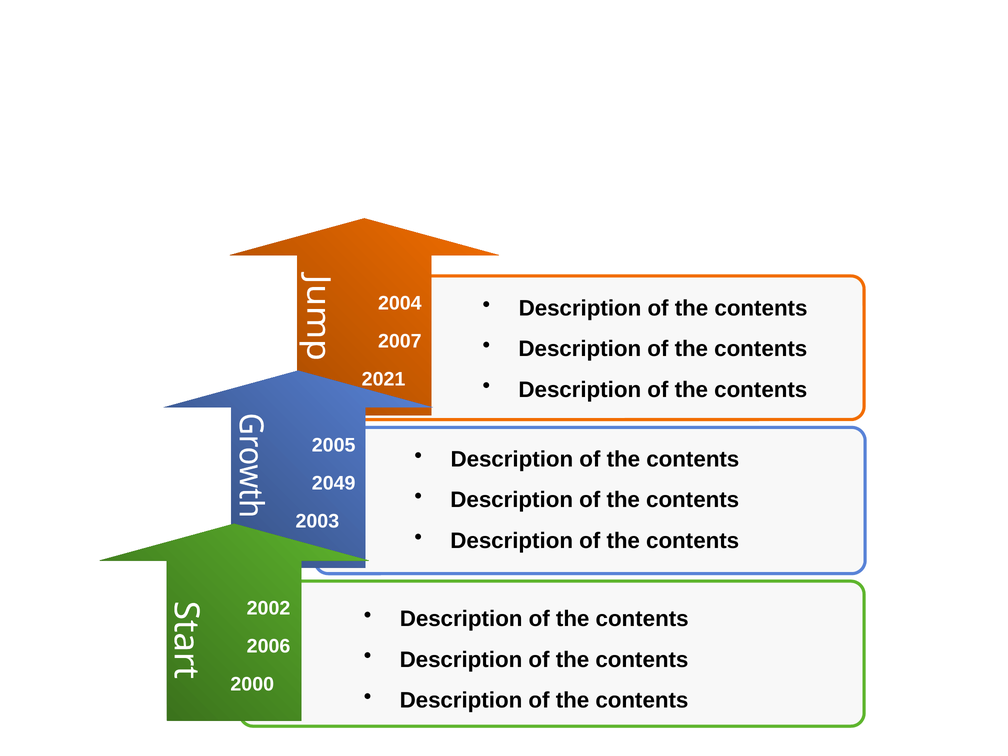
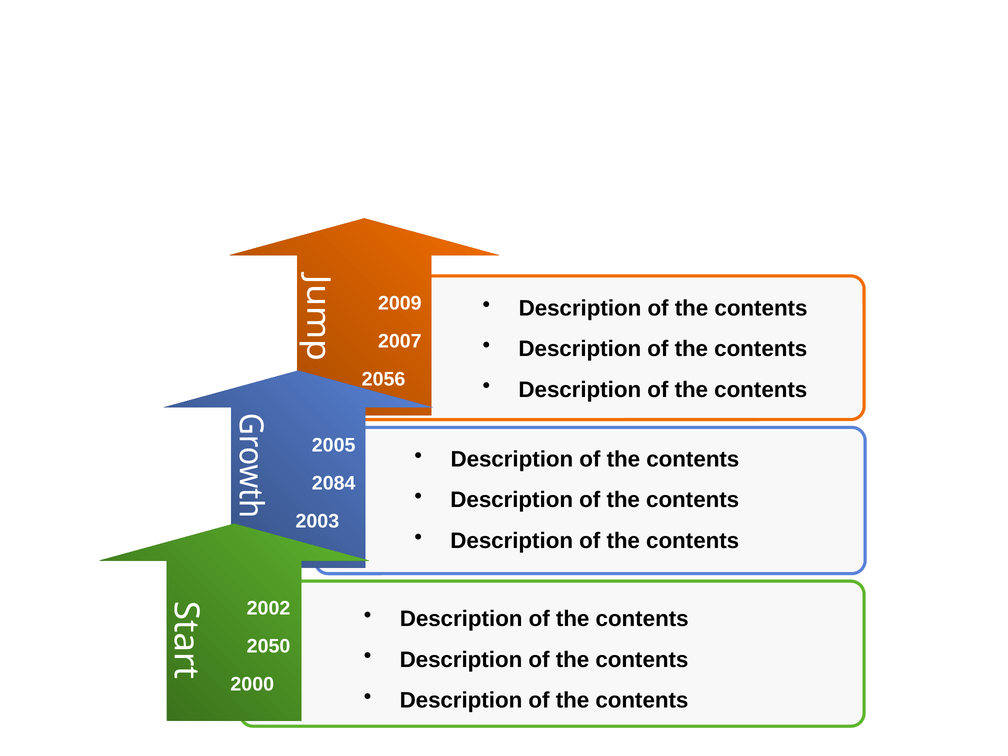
2004: 2004 -> 2009
2021: 2021 -> 2056
2049: 2049 -> 2084
2006: 2006 -> 2050
